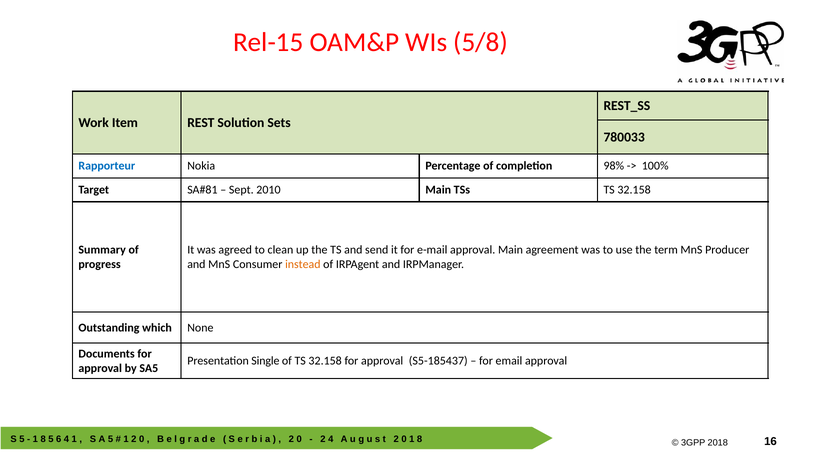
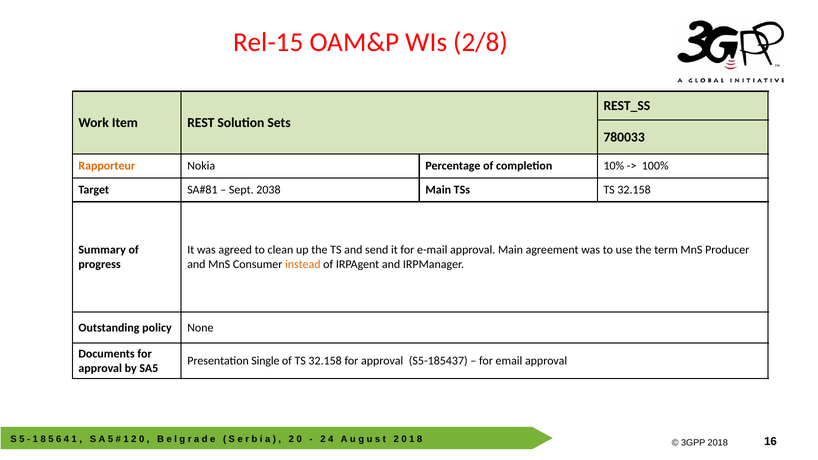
5/8: 5/8 -> 2/8
Rapporteur colour: blue -> orange
98%: 98% -> 10%
2010: 2010 -> 2038
which: which -> policy
